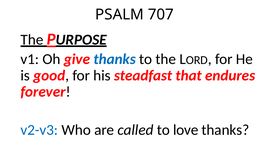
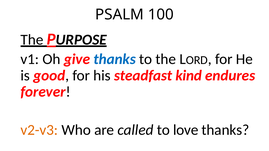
707: 707 -> 100
that: that -> kind
v2-v3 colour: blue -> orange
